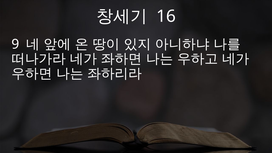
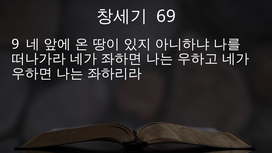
16: 16 -> 69
